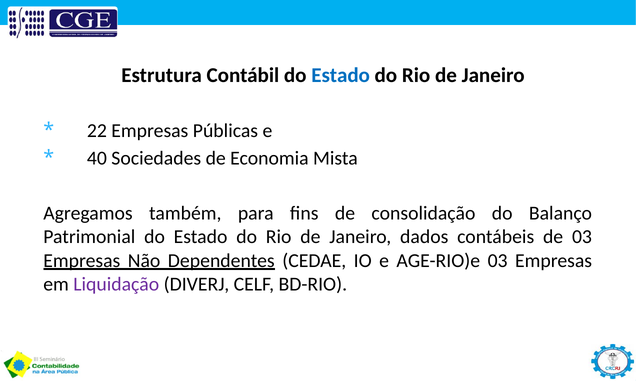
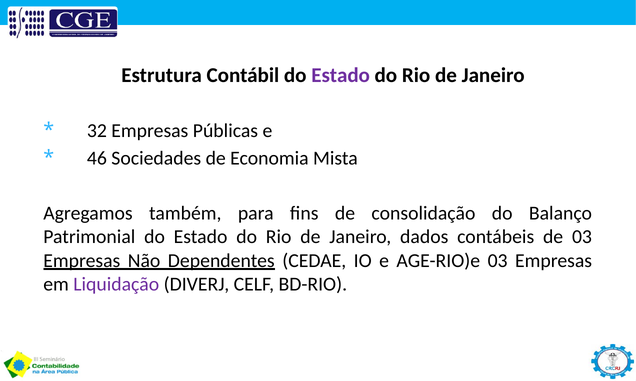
Estado at (341, 76) colour: blue -> purple
22: 22 -> 32
40: 40 -> 46
